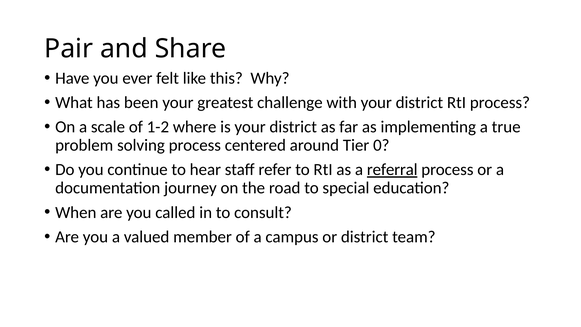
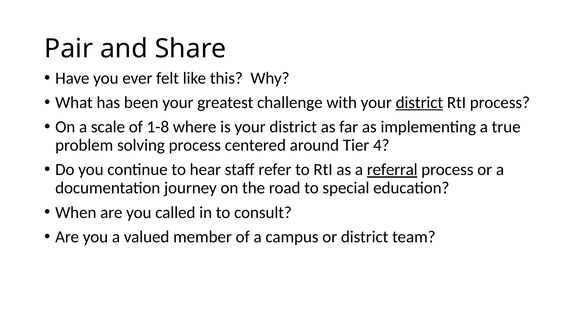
district at (419, 103) underline: none -> present
1-2: 1-2 -> 1-8
0: 0 -> 4
